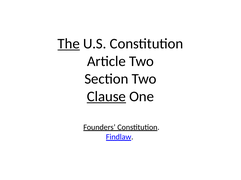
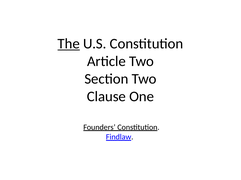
Clause underline: present -> none
